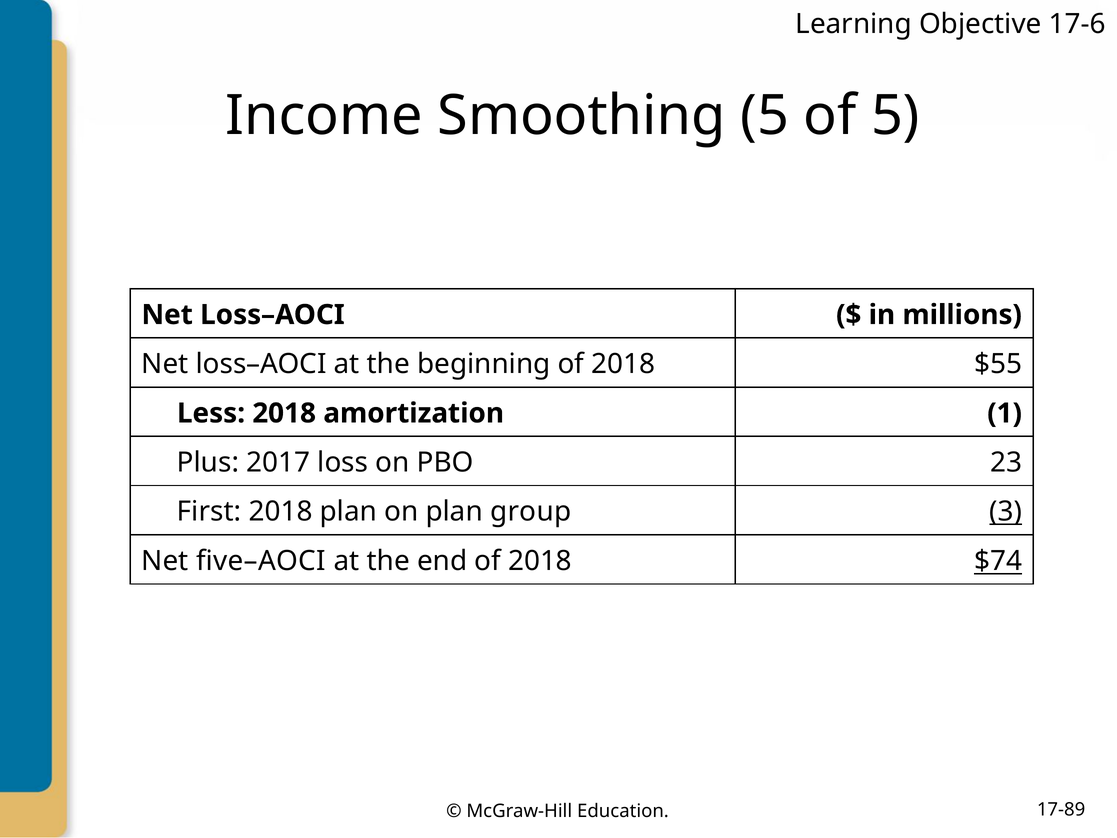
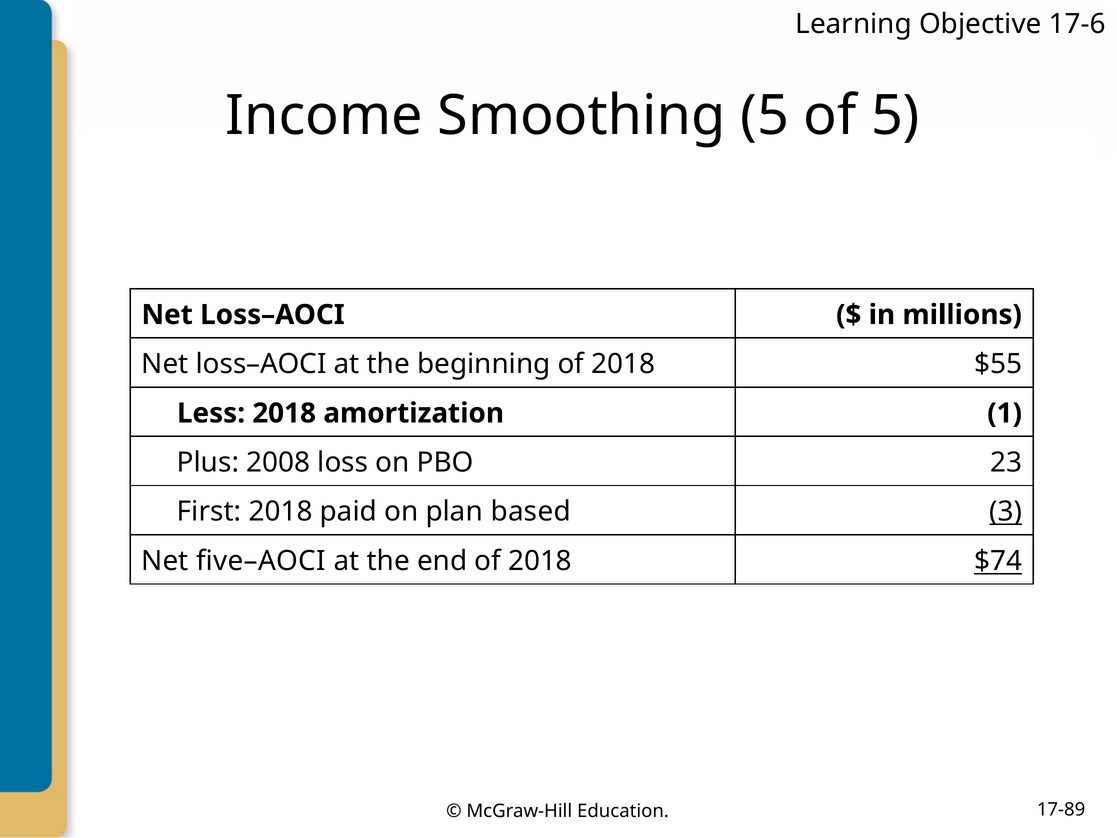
2017: 2017 -> 2008
2018 plan: plan -> paid
group: group -> based
